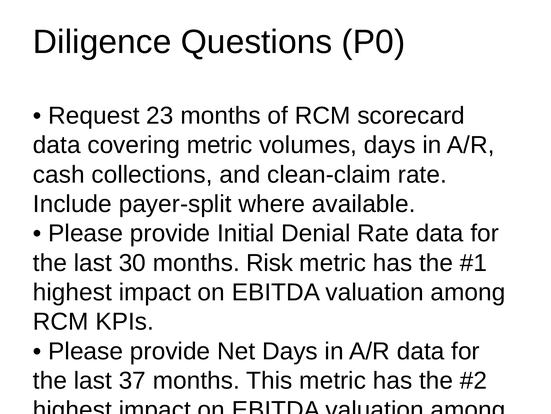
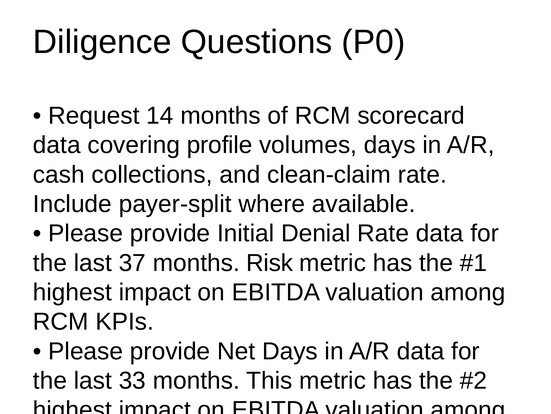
23: 23 -> 14
covering metric: metric -> profile
30: 30 -> 37
37: 37 -> 33
